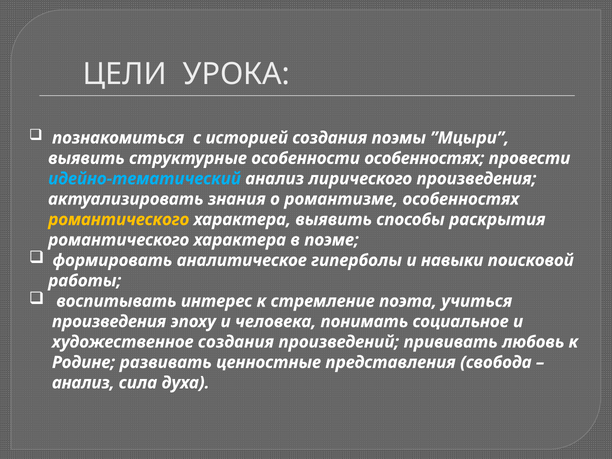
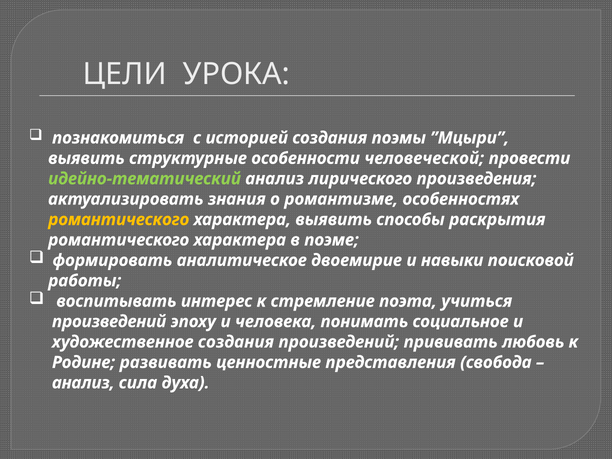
особенности особенностях: особенностях -> человеческой
идейно-тематический colour: light blue -> light green
гиперболы: гиперболы -> двоемирие
произведения at (109, 322): произведения -> произведений
